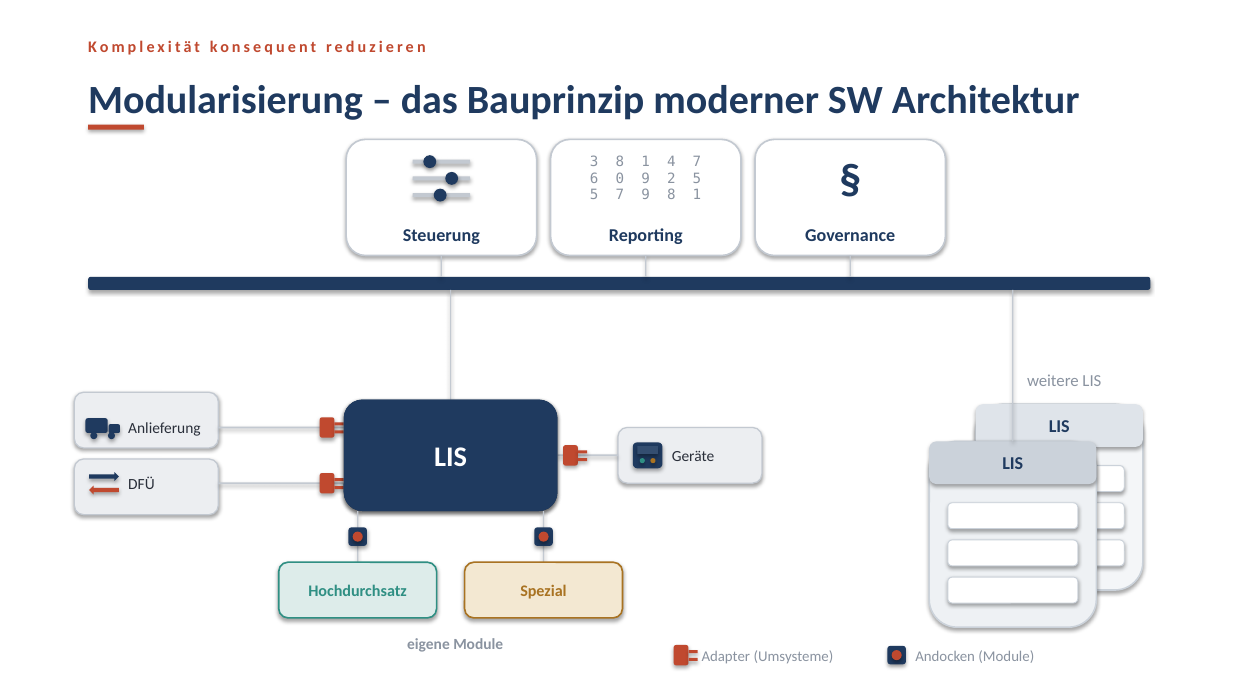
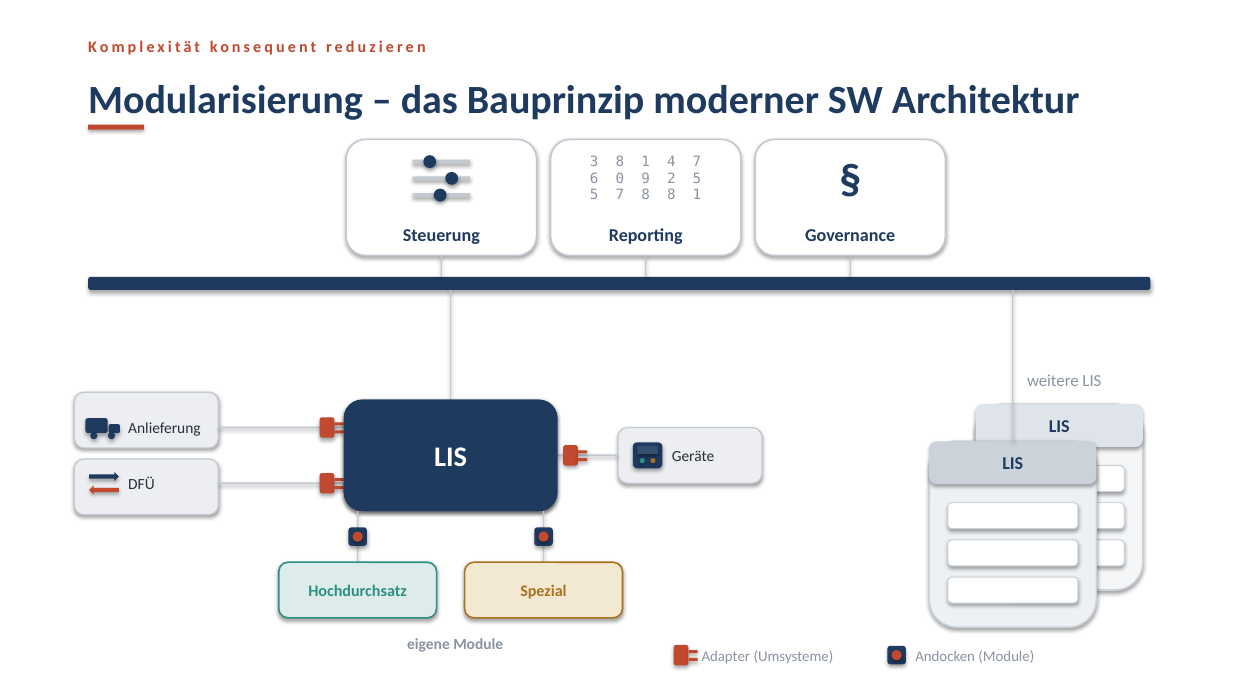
7 9: 9 -> 8
